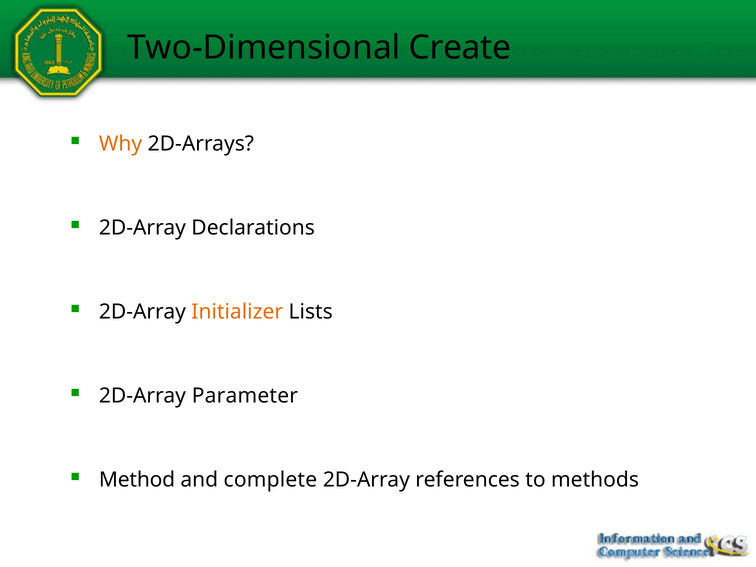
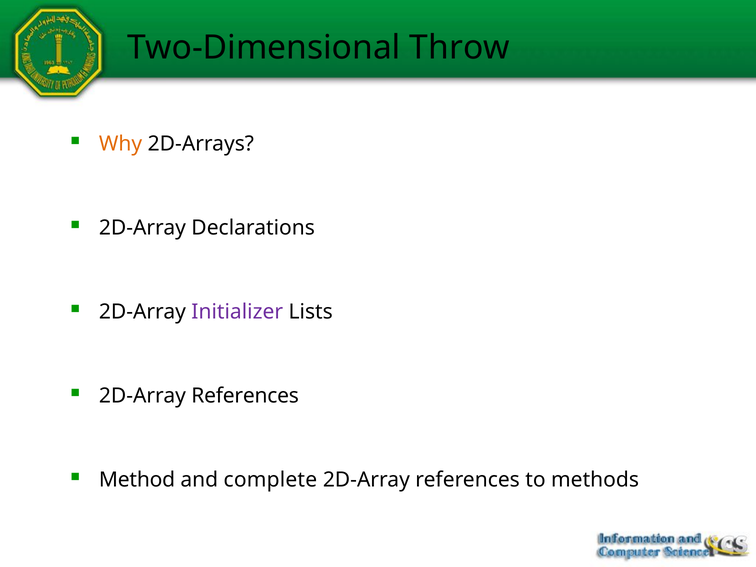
Create: Create -> Throw
Initializer colour: orange -> purple
Parameter at (245, 396): Parameter -> References
